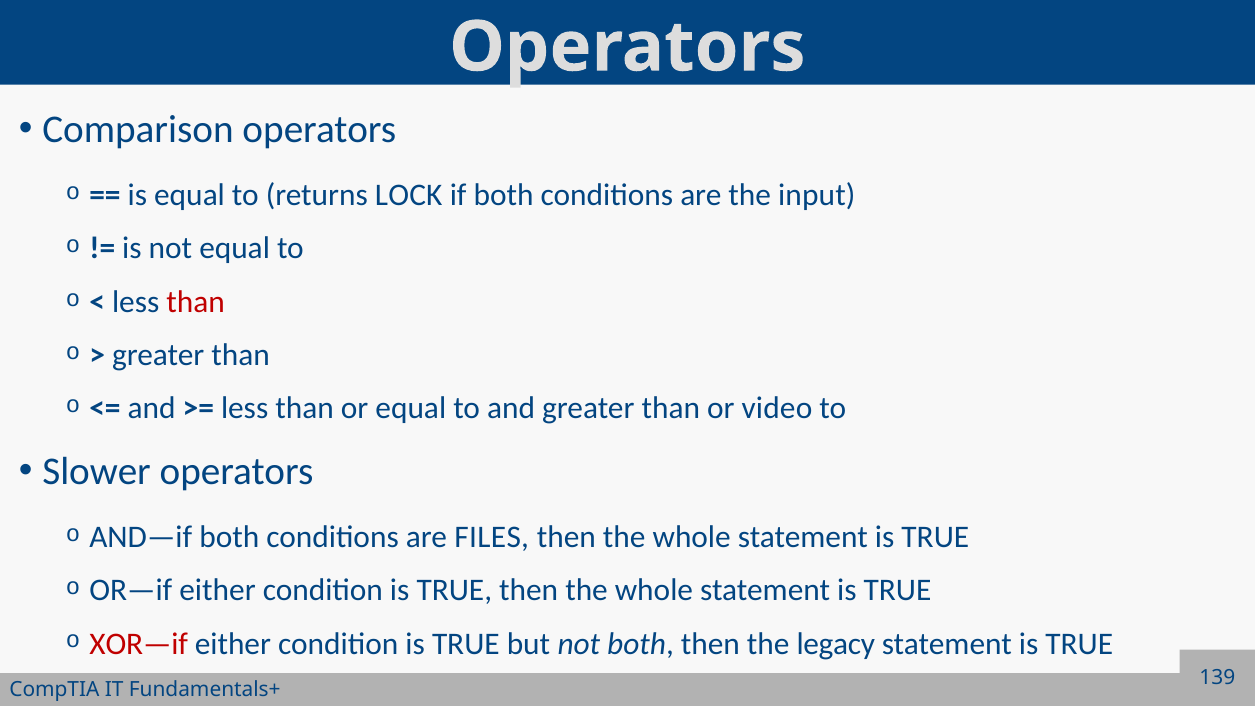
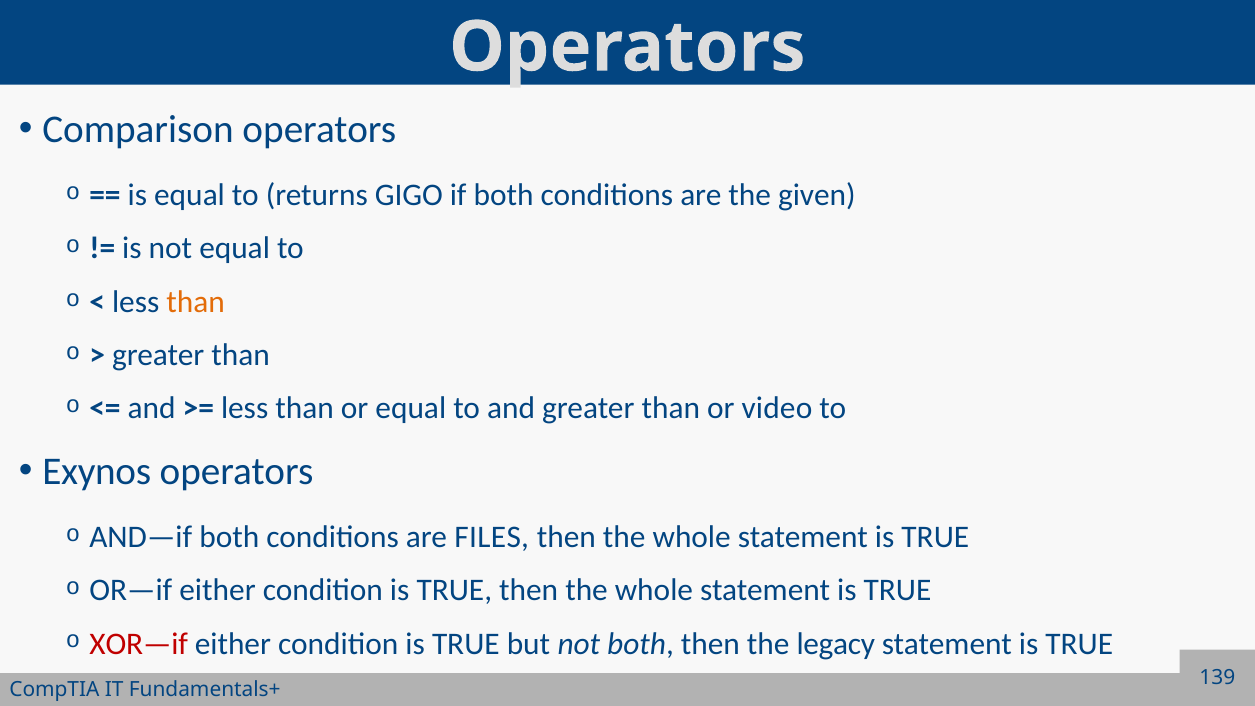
LOCK: LOCK -> GIGO
input: input -> given
than at (196, 302) colour: red -> orange
Slower: Slower -> Exynos
